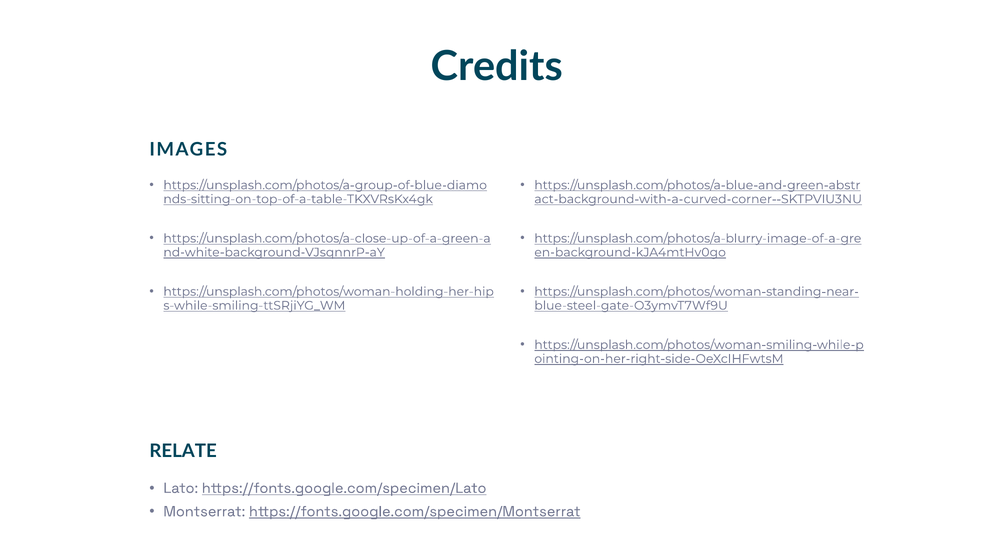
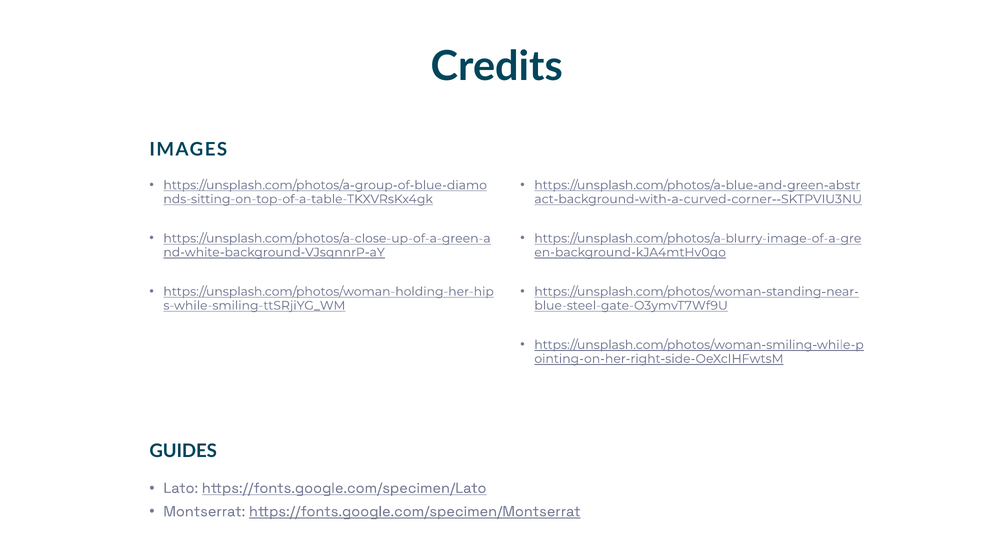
RELATE: RELATE -> GUIDES
